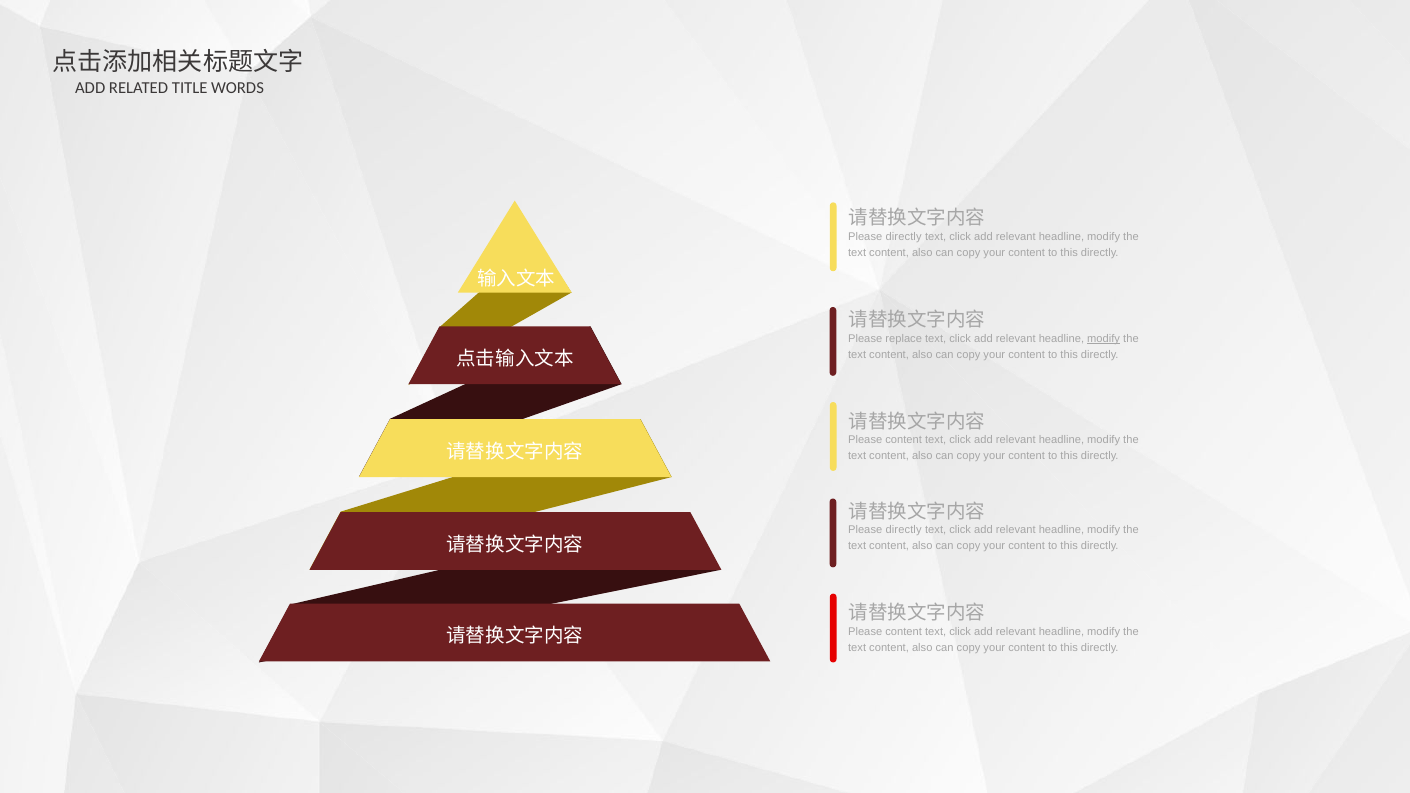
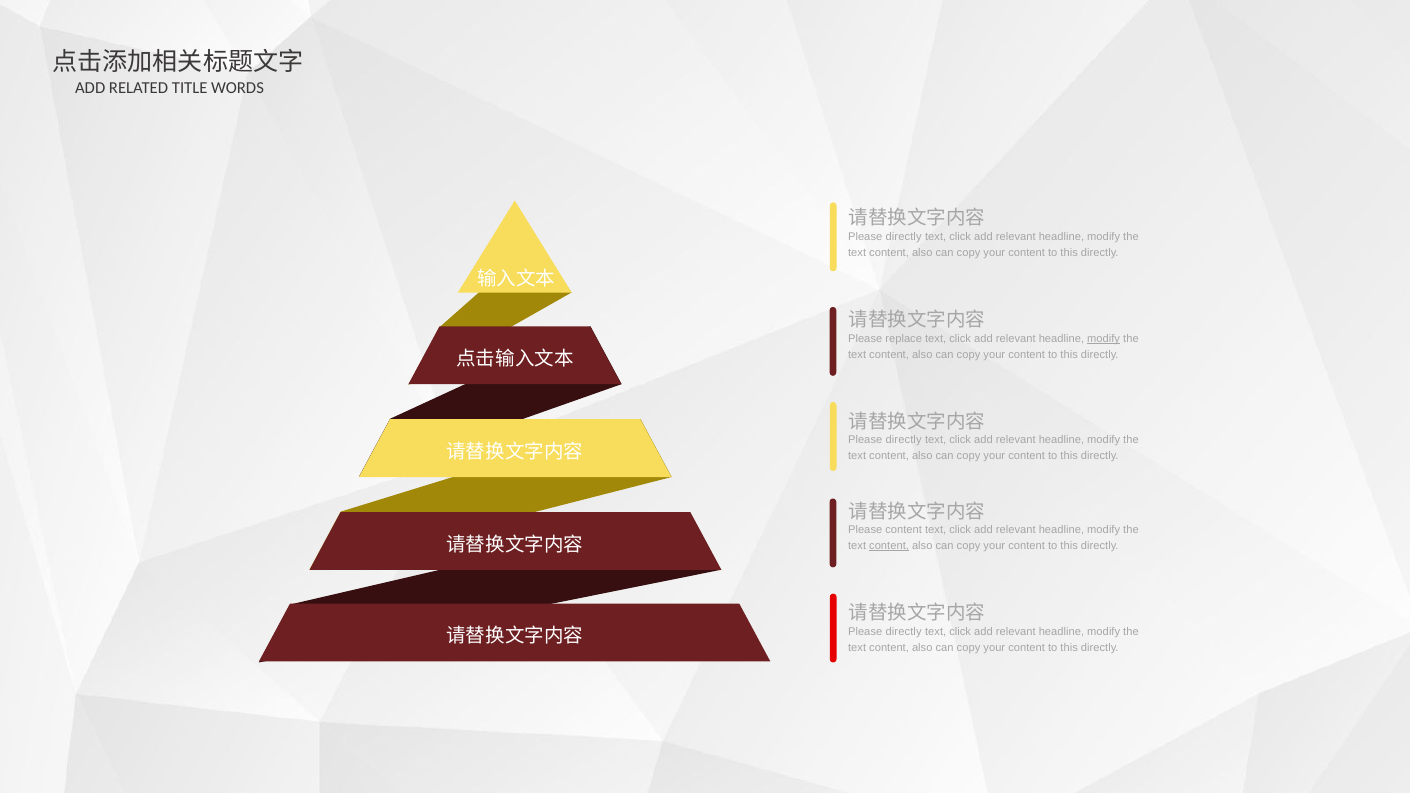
content at (904, 440): content -> directly
directly at (904, 530): directly -> content
content at (889, 546) underline: none -> present
content at (904, 632): content -> directly
